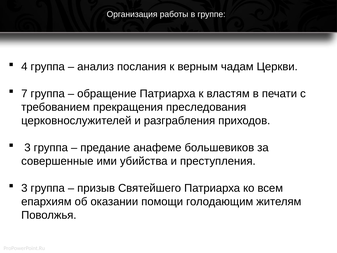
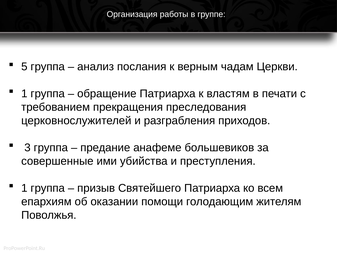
4: 4 -> 5
7 at (24, 94): 7 -> 1
3 at (24, 188): 3 -> 1
